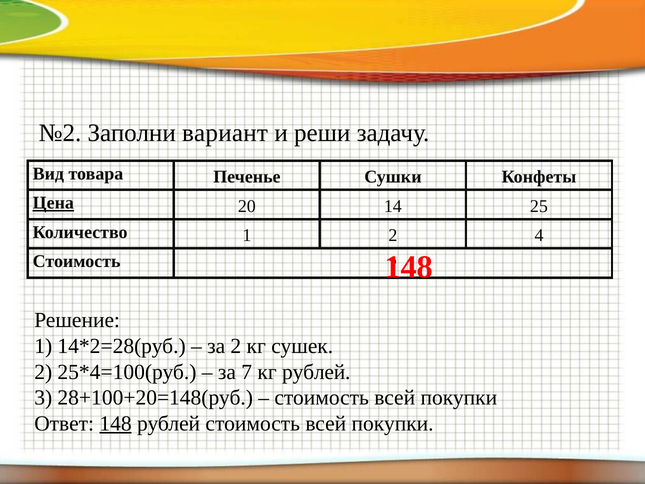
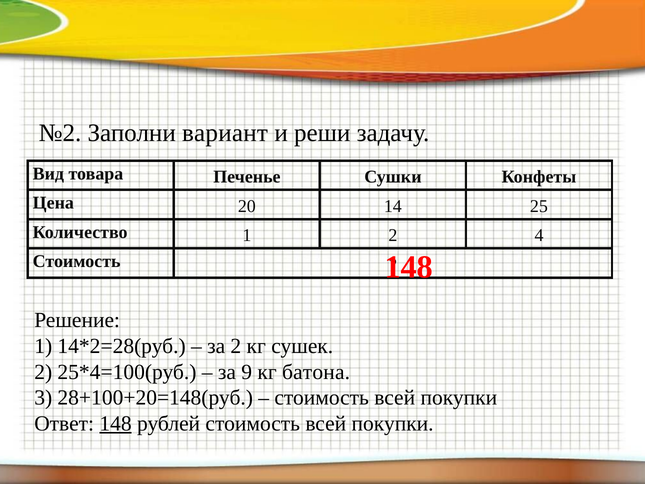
Цена underline: present -> none
7: 7 -> 9
кг рублей: рублей -> батона
